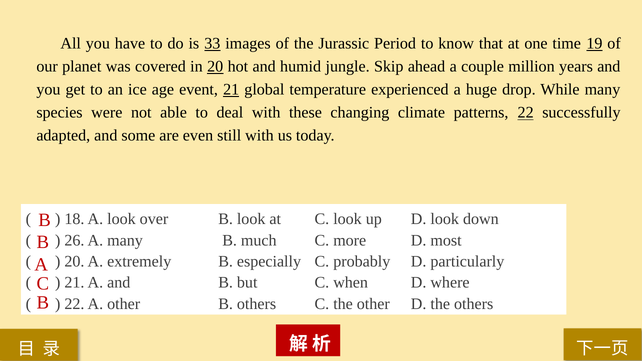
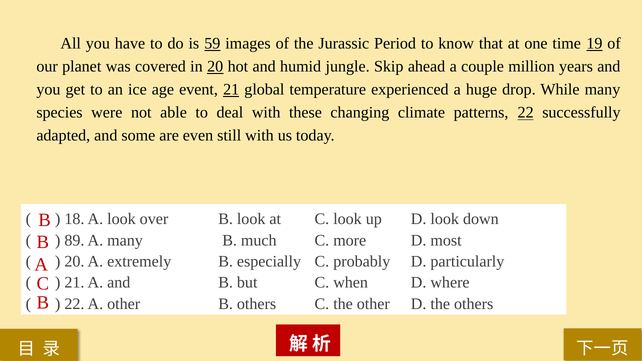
33: 33 -> 59
26: 26 -> 89
